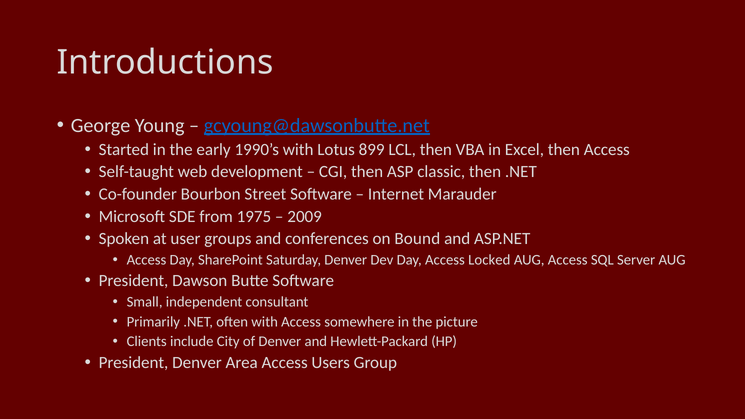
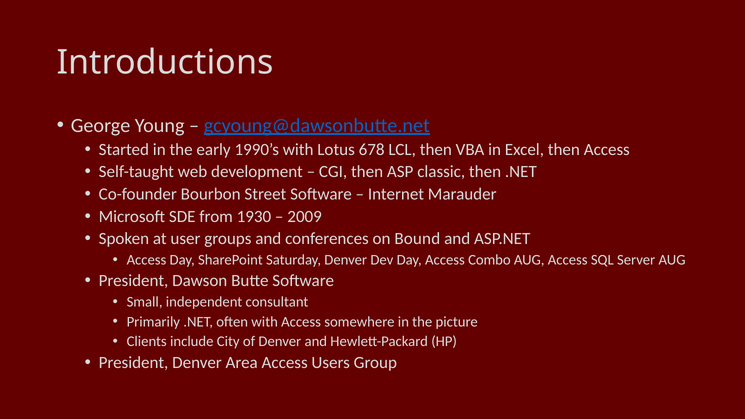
899: 899 -> 678
1975: 1975 -> 1930
Locked: Locked -> Combo
